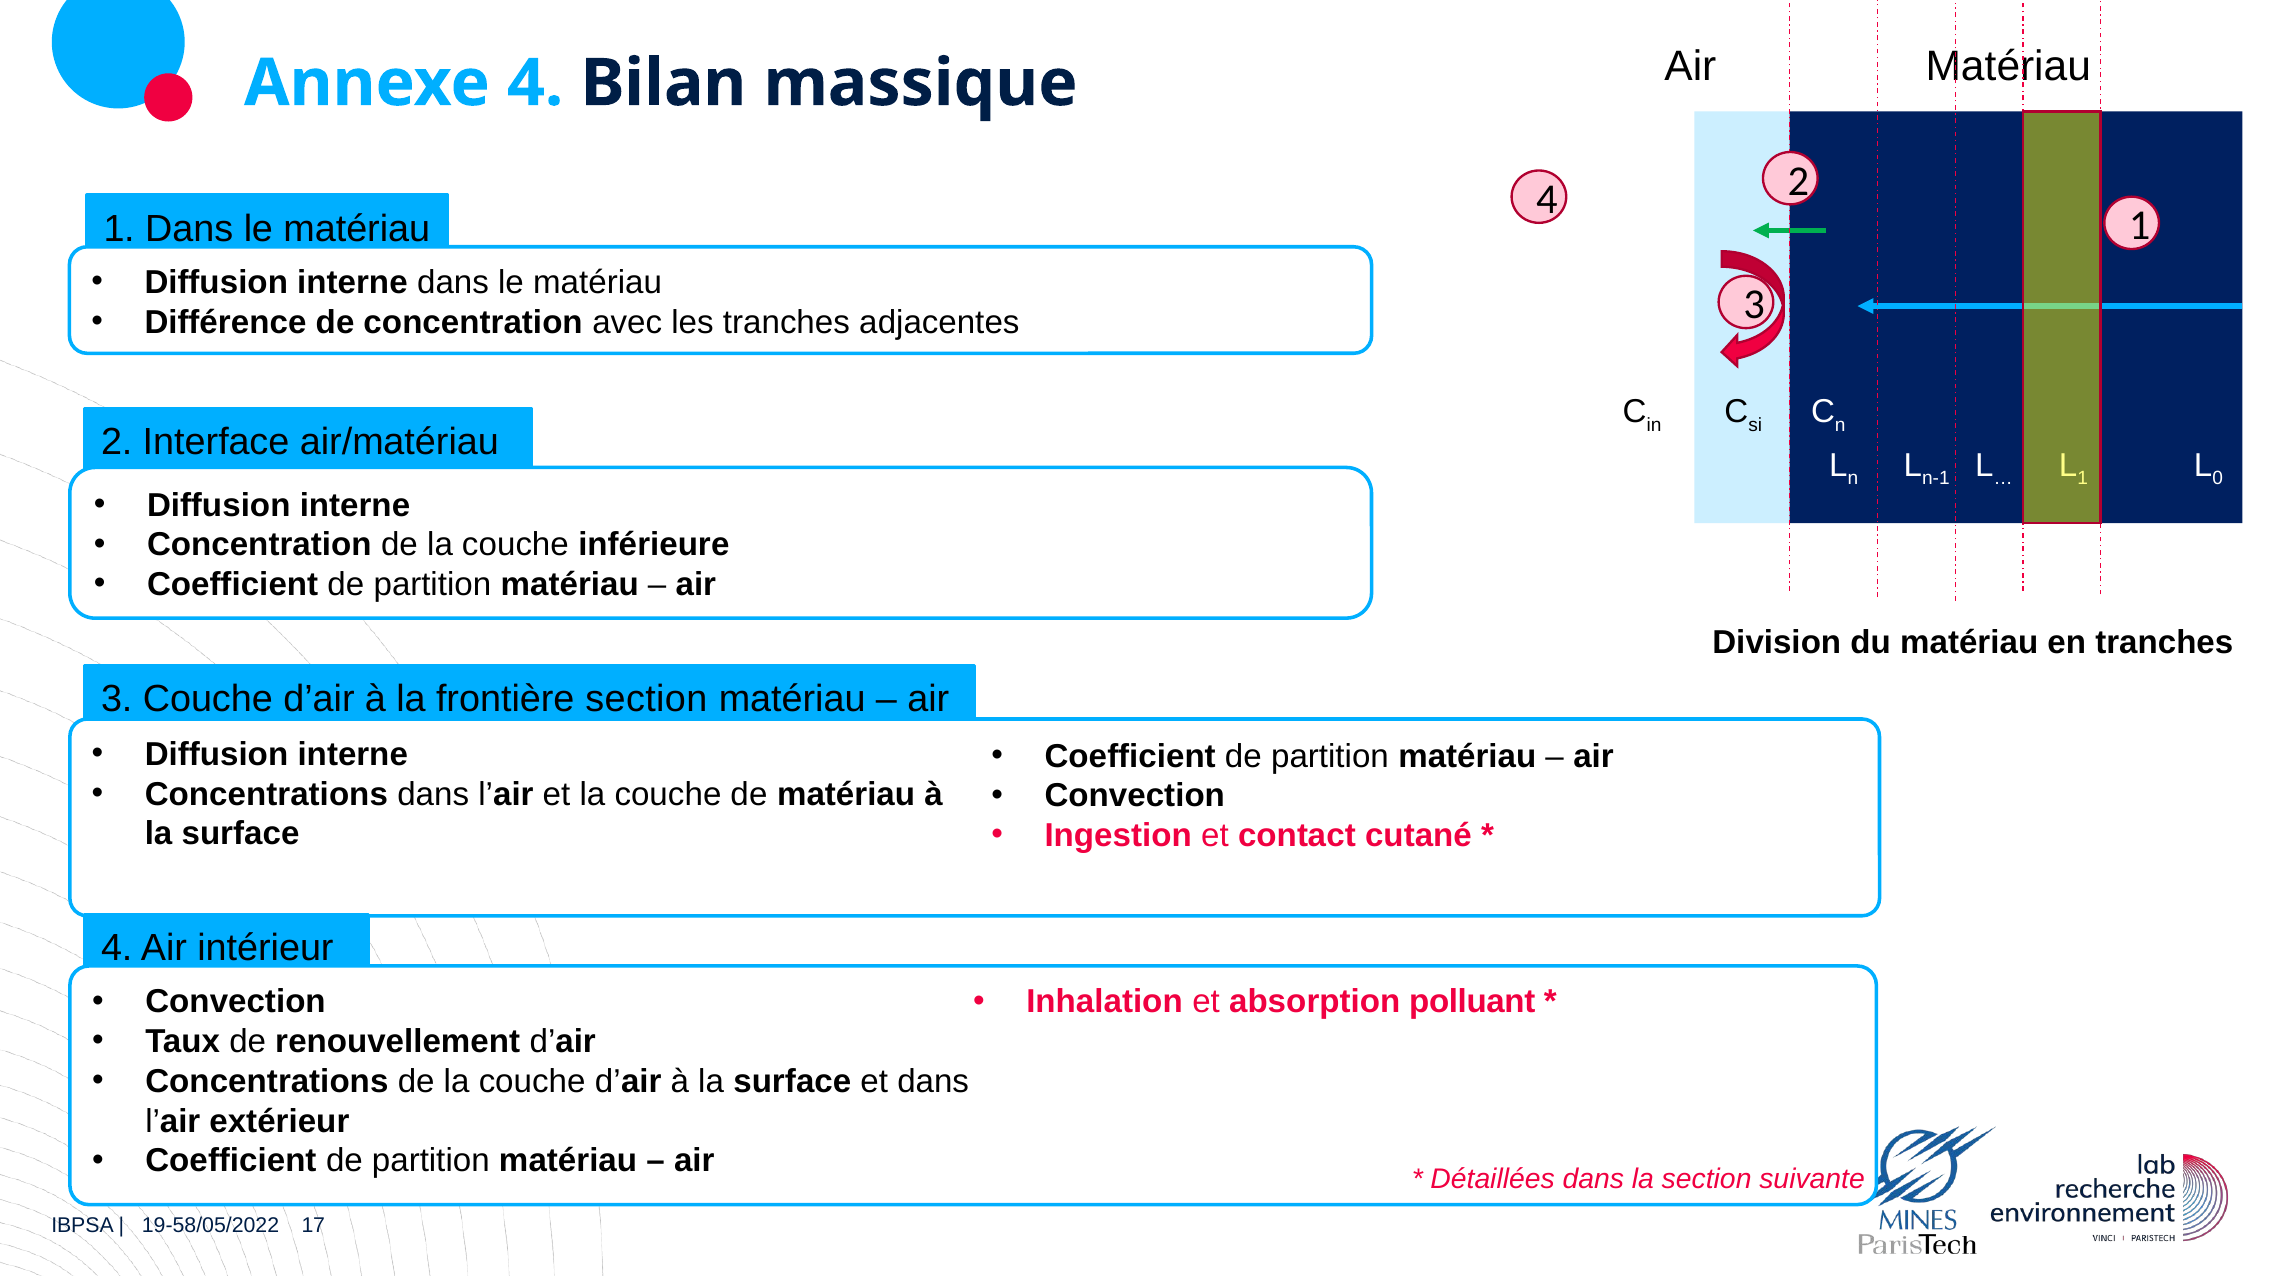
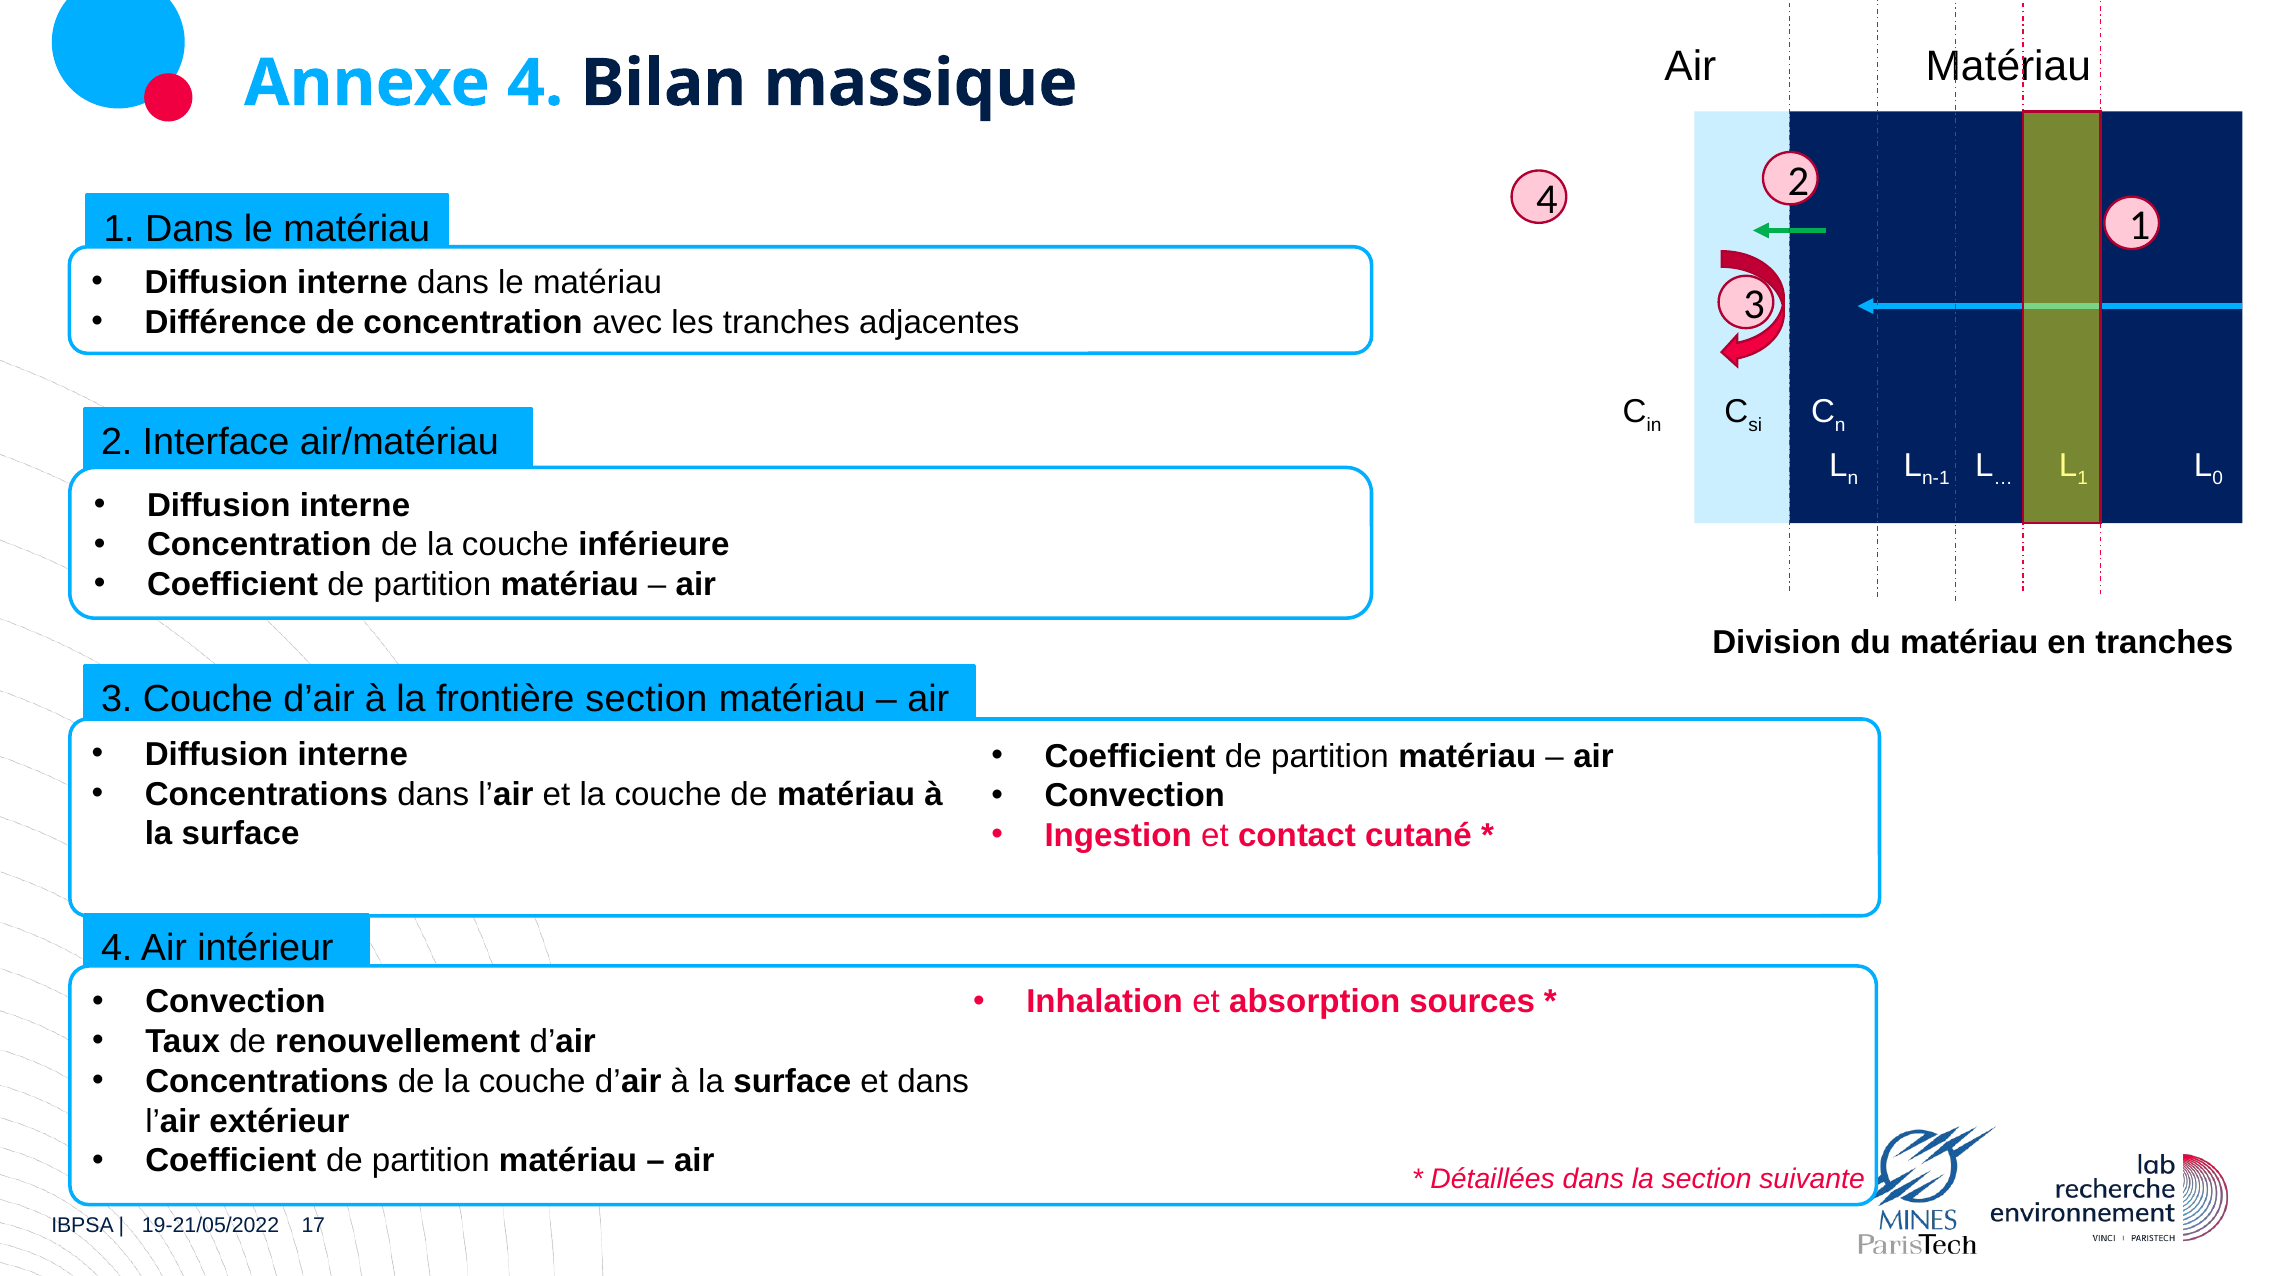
polluant: polluant -> sources
19-58/05/2022: 19-58/05/2022 -> 19-21/05/2022
